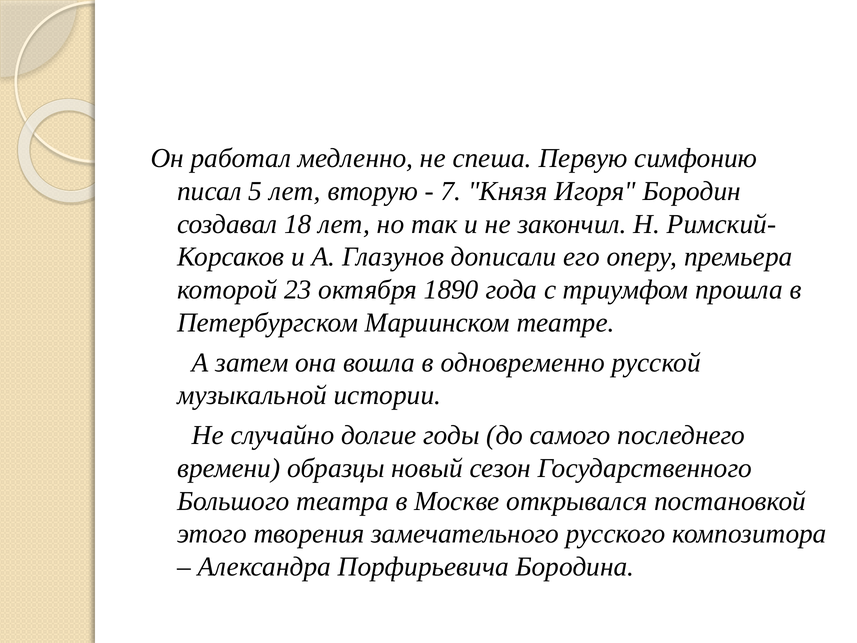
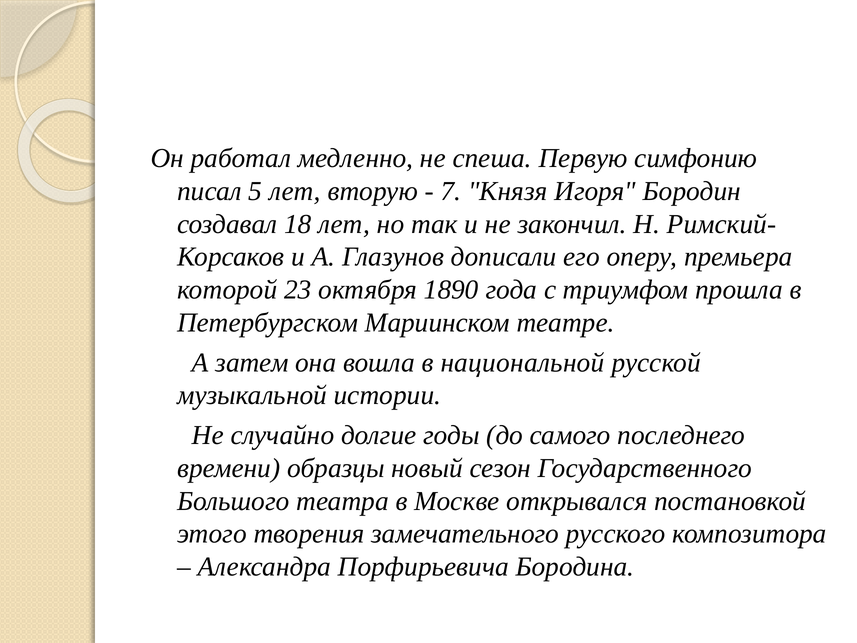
одновременно: одновременно -> национальной
